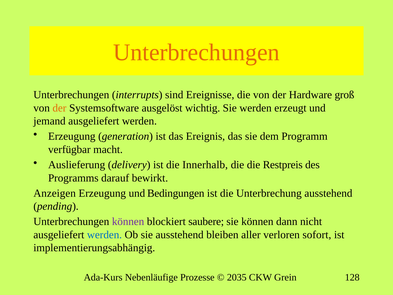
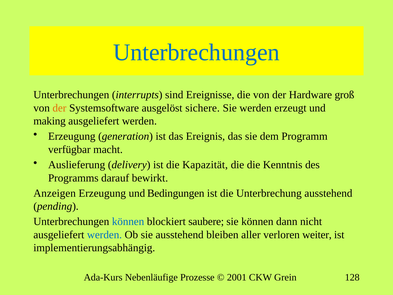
Unterbrechungen at (196, 52) colour: orange -> blue
wichtig: wichtig -> sichere
jemand: jemand -> making
Innerhalb: Innerhalb -> Kapazität
Restpreis: Restpreis -> Kenntnis
können at (128, 221) colour: purple -> blue
sofort: sofort -> weiter
2035: 2035 -> 2001
